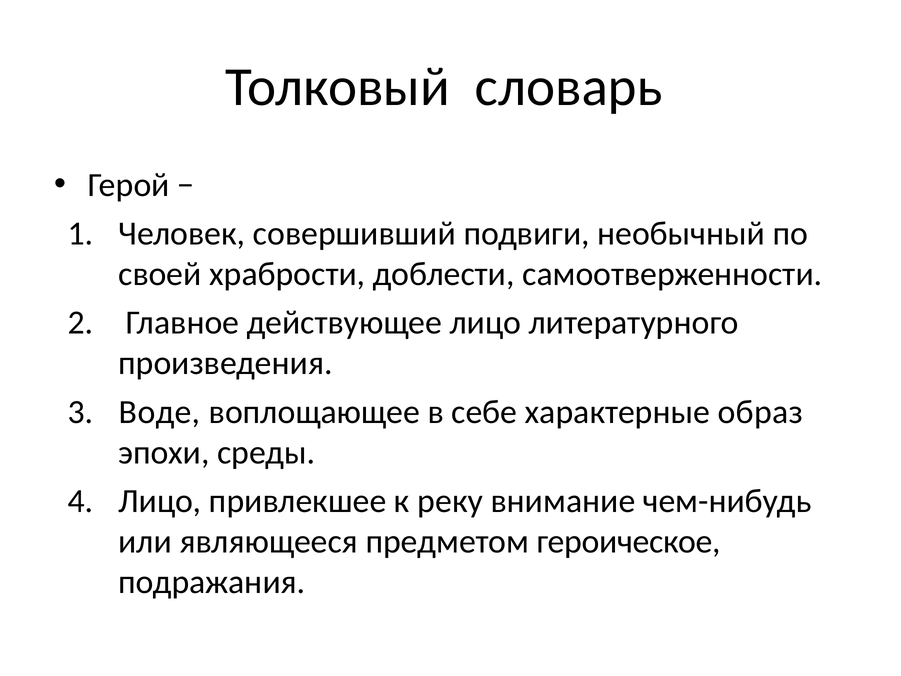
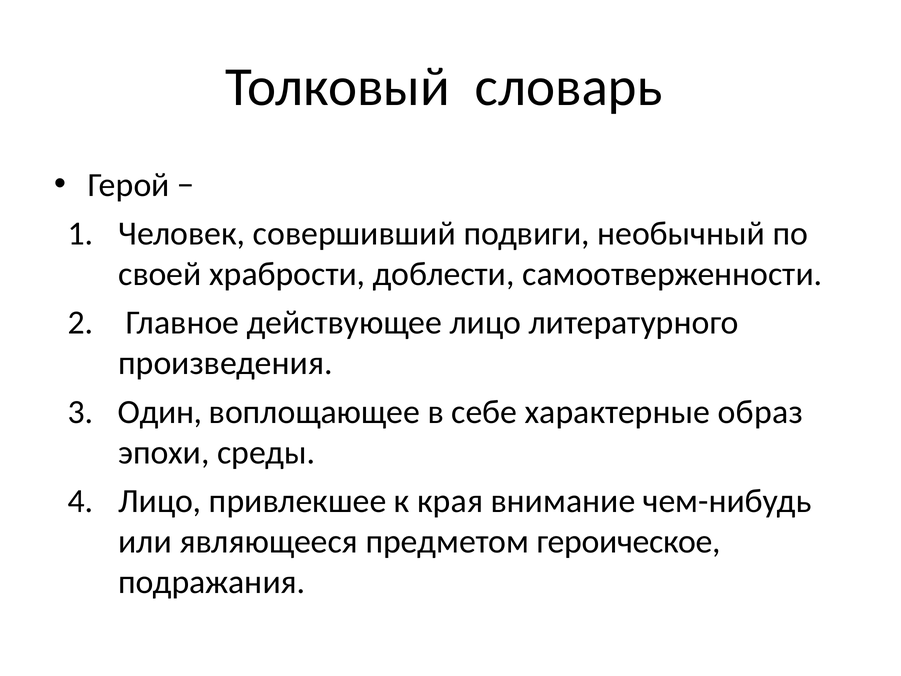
Воде: Воде -> Один
реку: реку -> края
